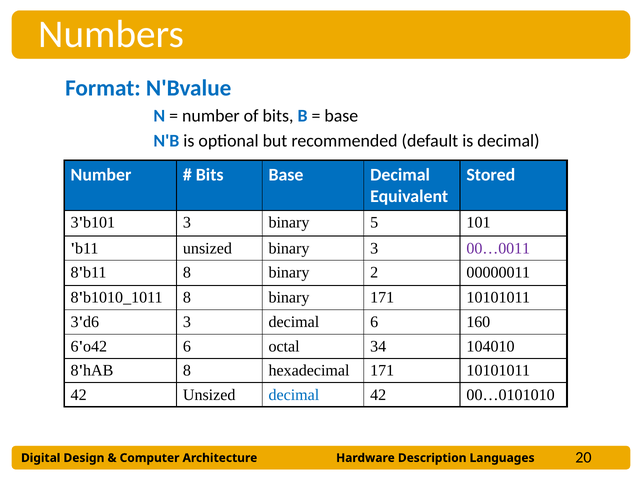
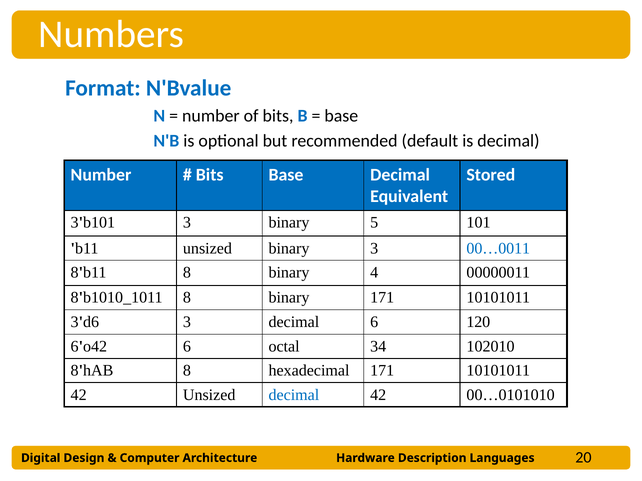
00…0011 colour: purple -> blue
2: 2 -> 4
160: 160 -> 120
104010: 104010 -> 102010
